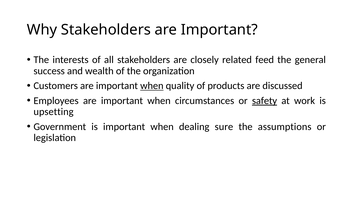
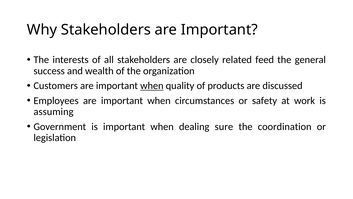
safety underline: present -> none
upsetting: upsetting -> assuming
assumptions: assumptions -> coordination
